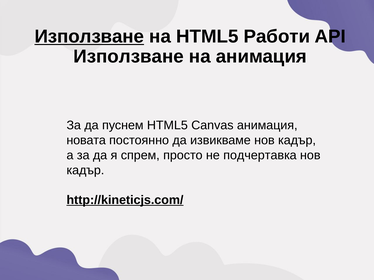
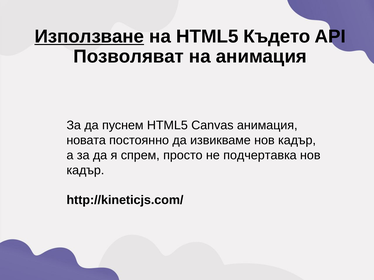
Работи: Работи -> Където
Използване at (129, 57): Използване -> Позволяват
http://kineticjs.com/ underline: present -> none
